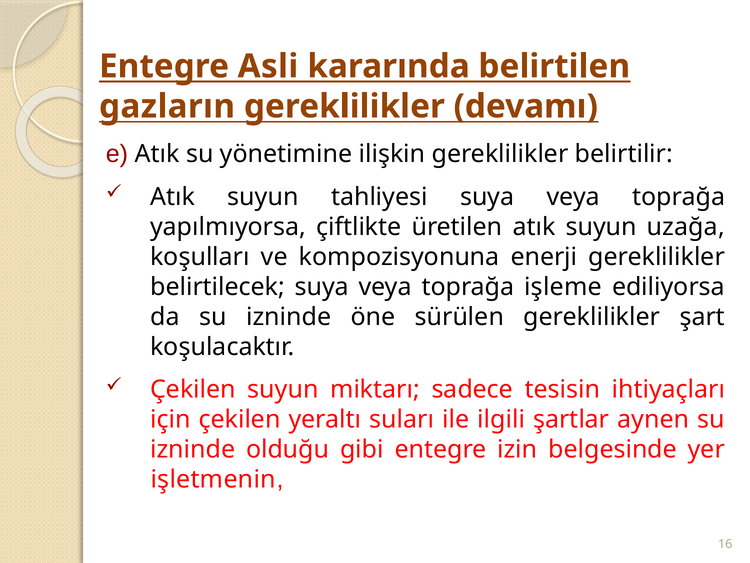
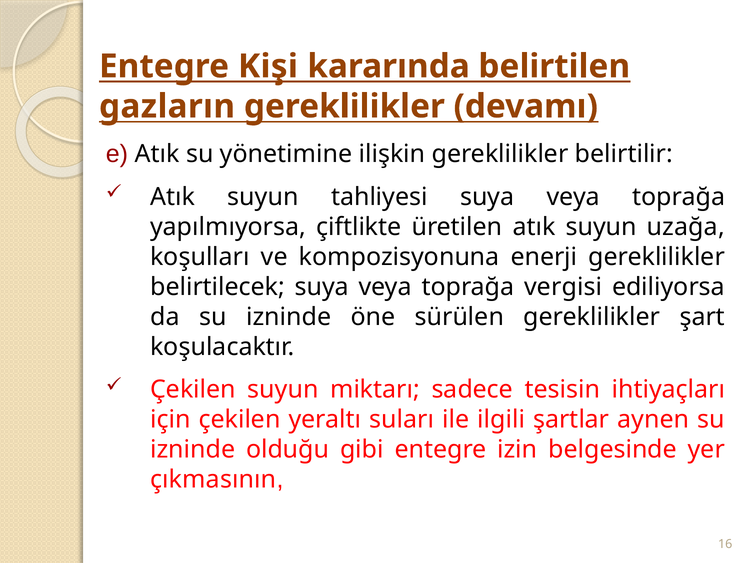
Asli: Asli -> Kişi
işleme: işleme -> vergisi
işletmenin: işletmenin -> çıkmasının
